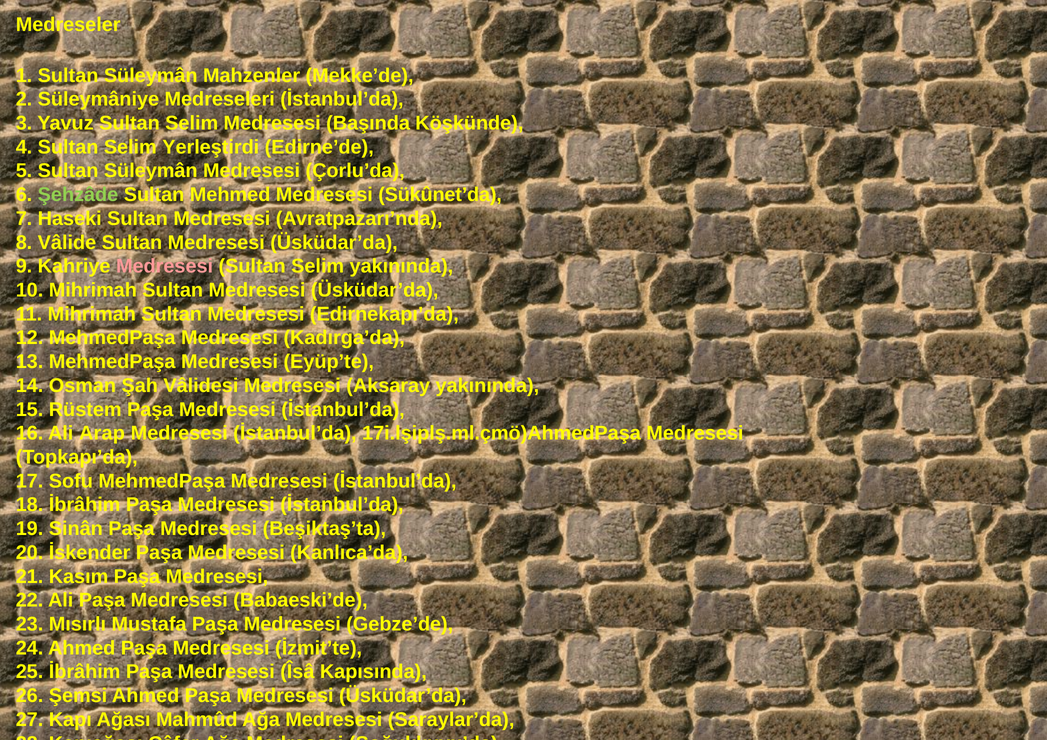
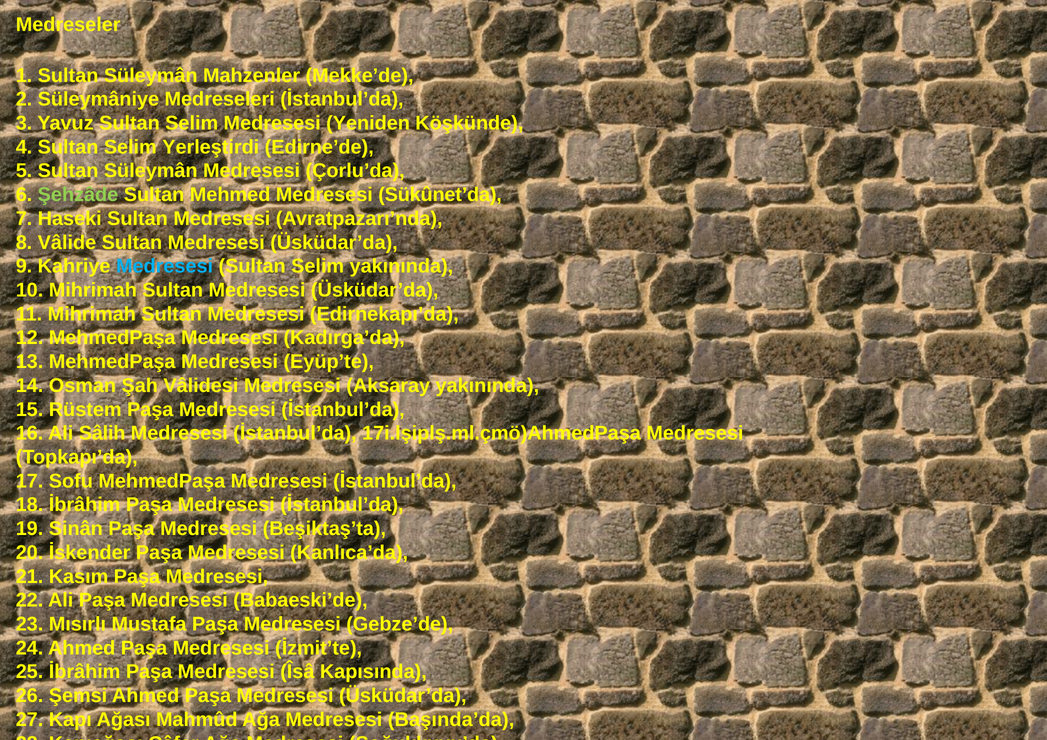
Başında: Başında -> Yeniden
Medresesi at (165, 266) colour: pink -> light blue
Arap: Arap -> Sâlih
Saraylar’da: Saraylar’da -> Başında’da
